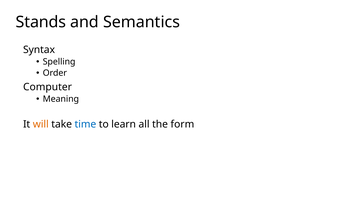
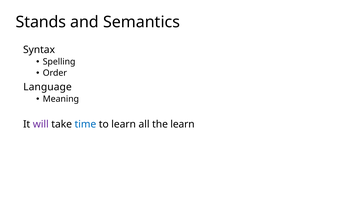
Computer: Computer -> Language
will colour: orange -> purple
the form: form -> learn
